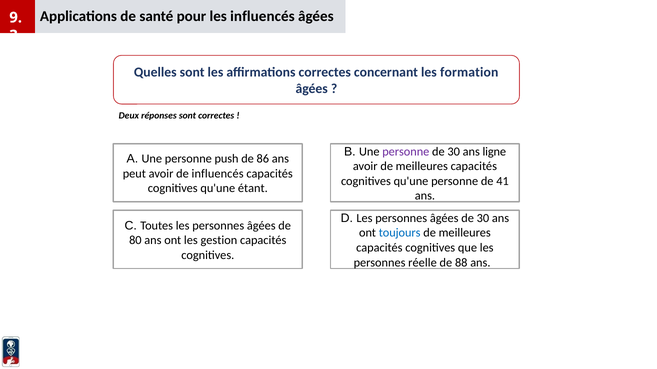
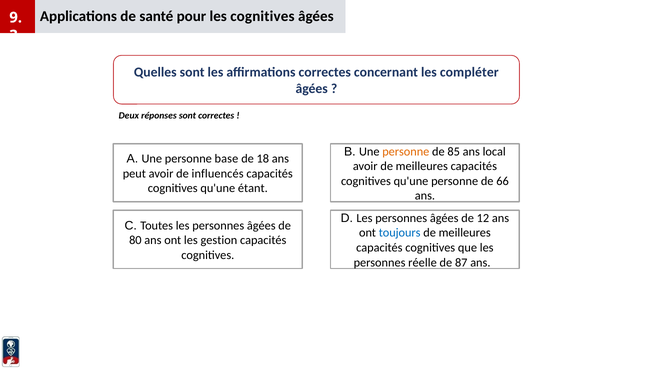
les influencés: influencés -> cognitives
formation: formation -> compléter
personne at (406, 152) colour: purple -> orange
30 at (454, 152): 30 -> 85
ligne: ligne -> local
push: push -> base
86: 86 -> 18
41: 41 -> 66
âgées de 30: 30 -> 12
88: 88 -> 87
